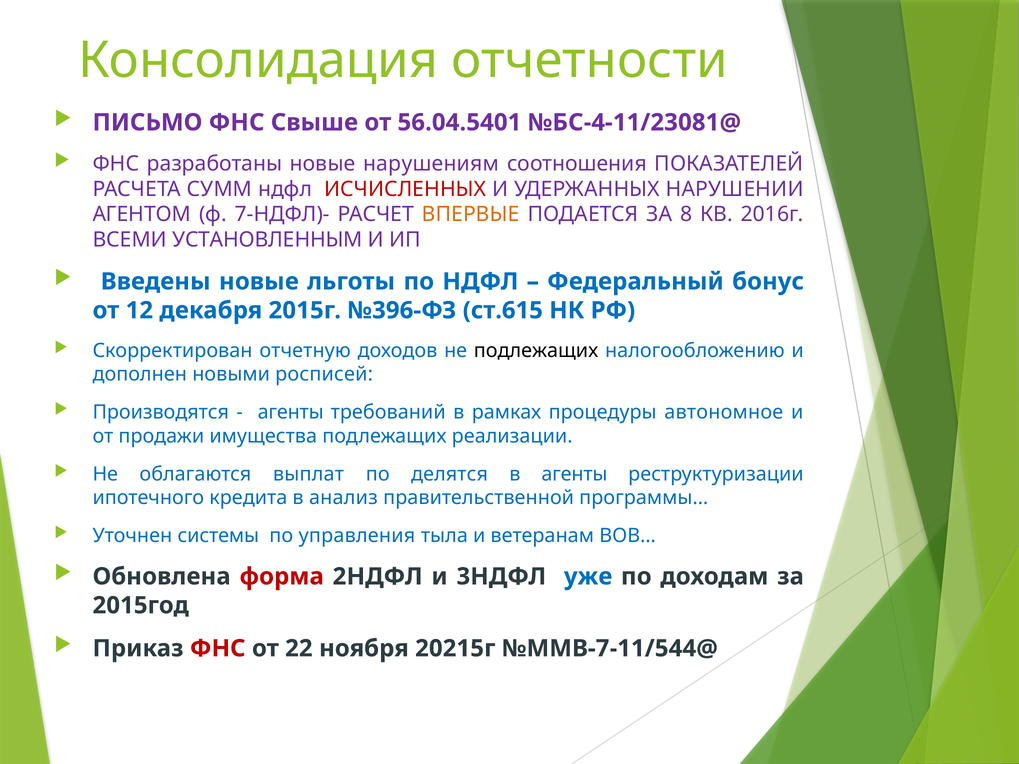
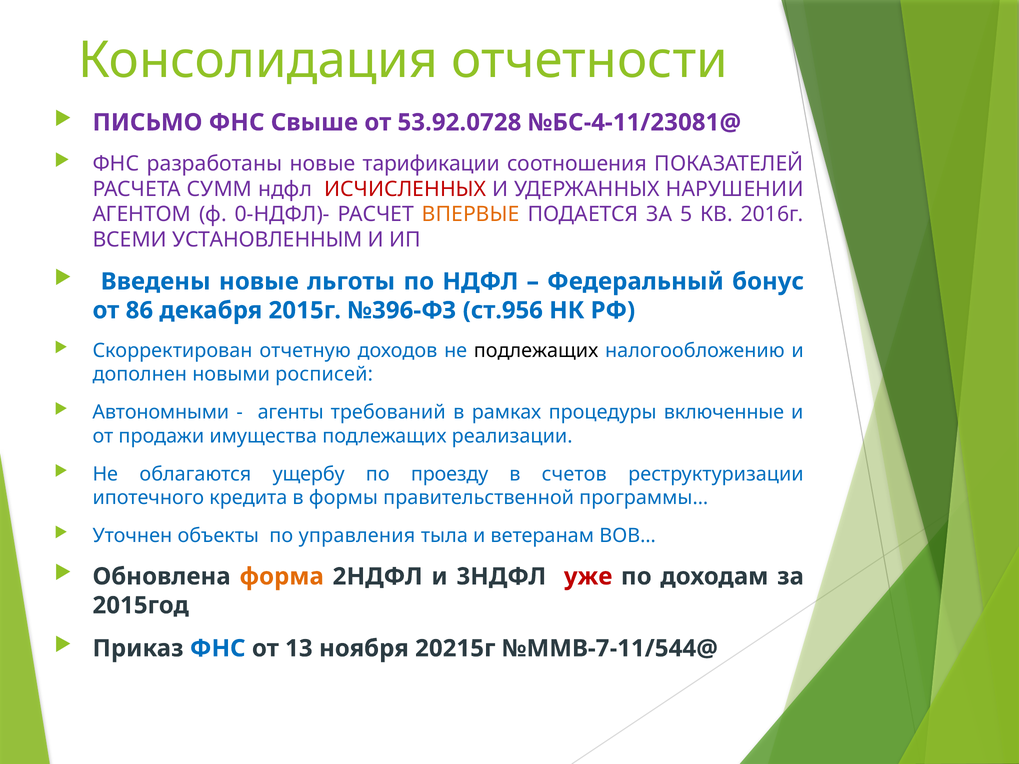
56.04.5401: 56.04.5401 -> 53.92.0728
нарушениям: нарушениям -> тарификации
7-НДФЛ)-: 7-НДФЛ)- -> 0-НДФЛ)-
8: 8 -> 5
12: 12 -> 86
ст.615: ст.615 -> ст.956
Производятся: Производятся -> Автономными
автономное: автономное -> включенные
выплат: выплат -> ущербу
делятся: делятся -> проезду
в агенты: агенты -> счетов
анализ: анализ -> формы
системы: системы -> объекты
форма colour: red -> orange
уже colour: blue -> red
ФНС at (218, 649) colour: red -> blue
22: 22 -> 13
